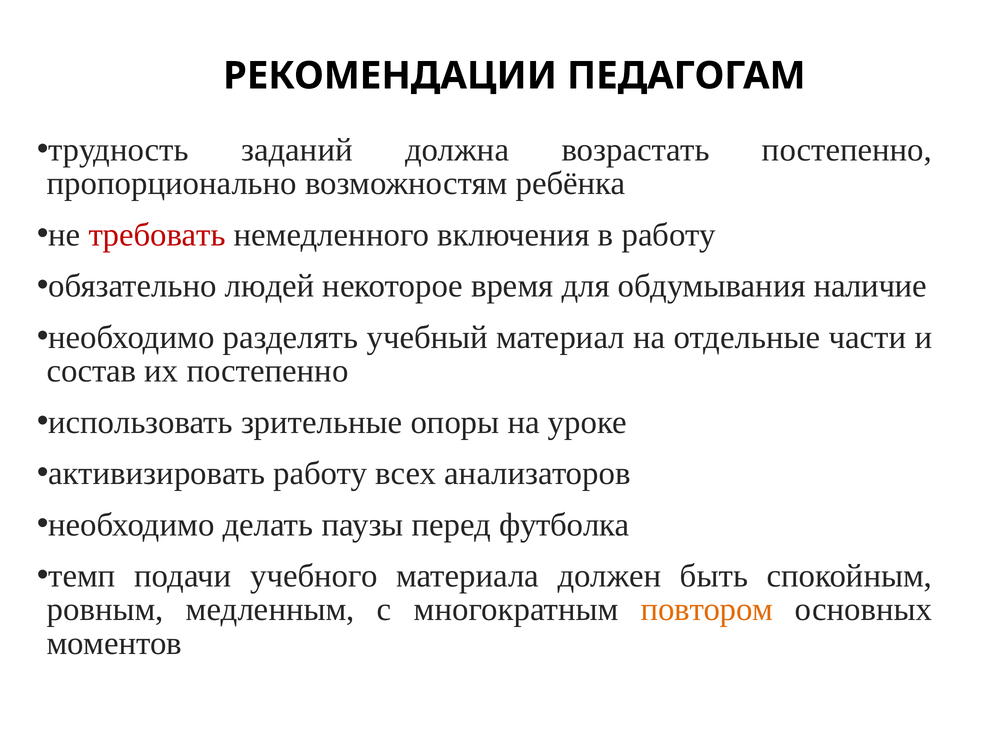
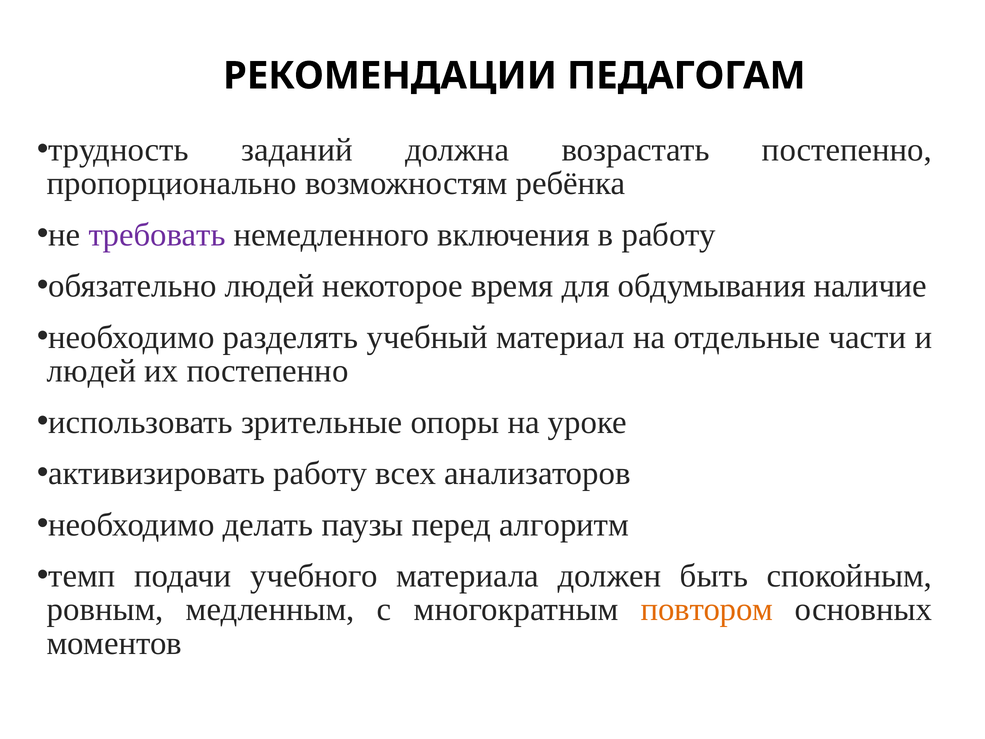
требовать colour: red -> purple
состав at (92, 371): состав -> людей
футболка: футболка -> алгоритм
